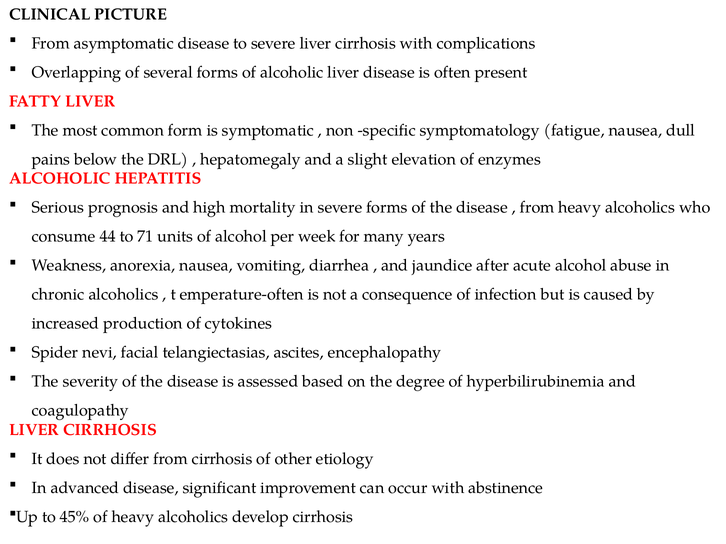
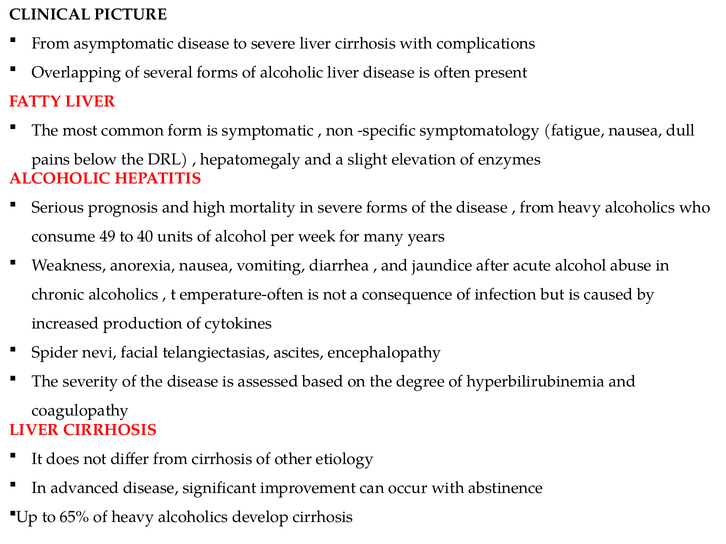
44: 44 -> 49
71: 71 -> 40
45%: 45% -> 65%
